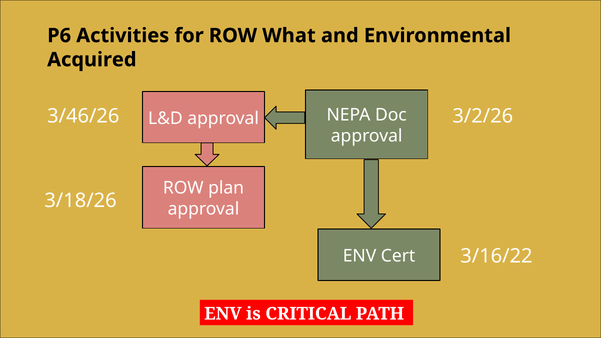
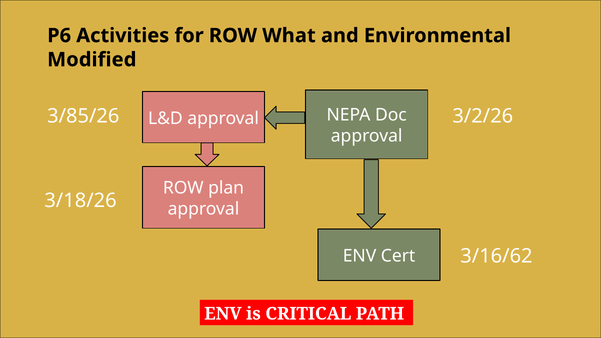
Acquired: Acquired -> Modified
3/46/26: 3/46/26 -> 3/85/26
3/16/22: 3/16/22 -> 3/16/62
